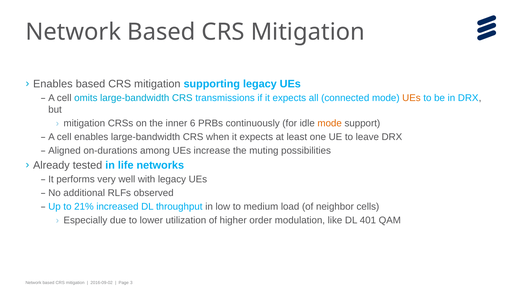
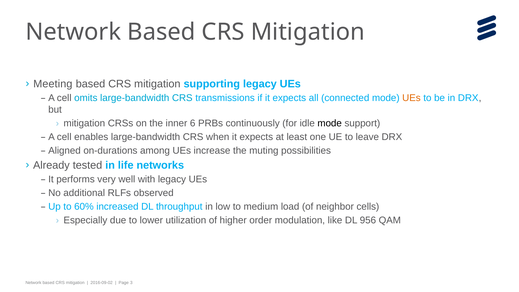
Enables at (53, 84): Enables -> Meeting
mode at (330, 123) colour: orange -> black
21%: 21% -> 60%
401: 401 -> 956
